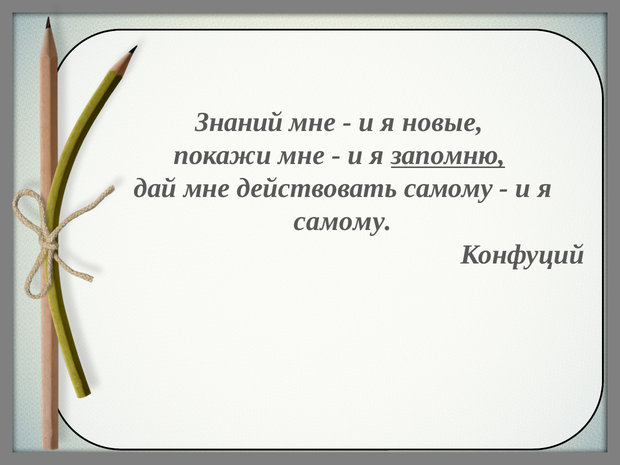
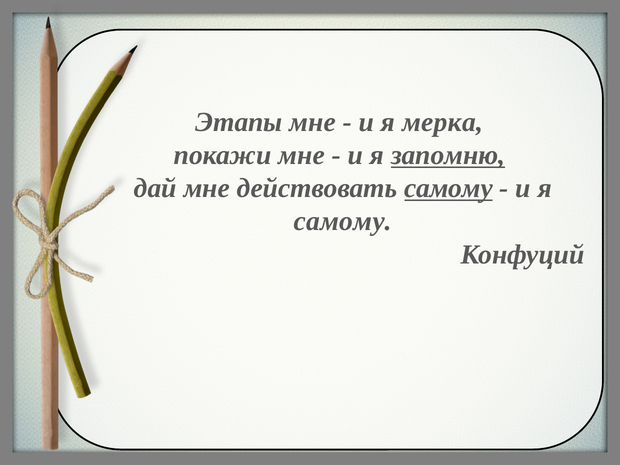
Знаний: Знаний -> Этапы
новые: новые -> мерка
самому at (449, 188) underline: none -> present
